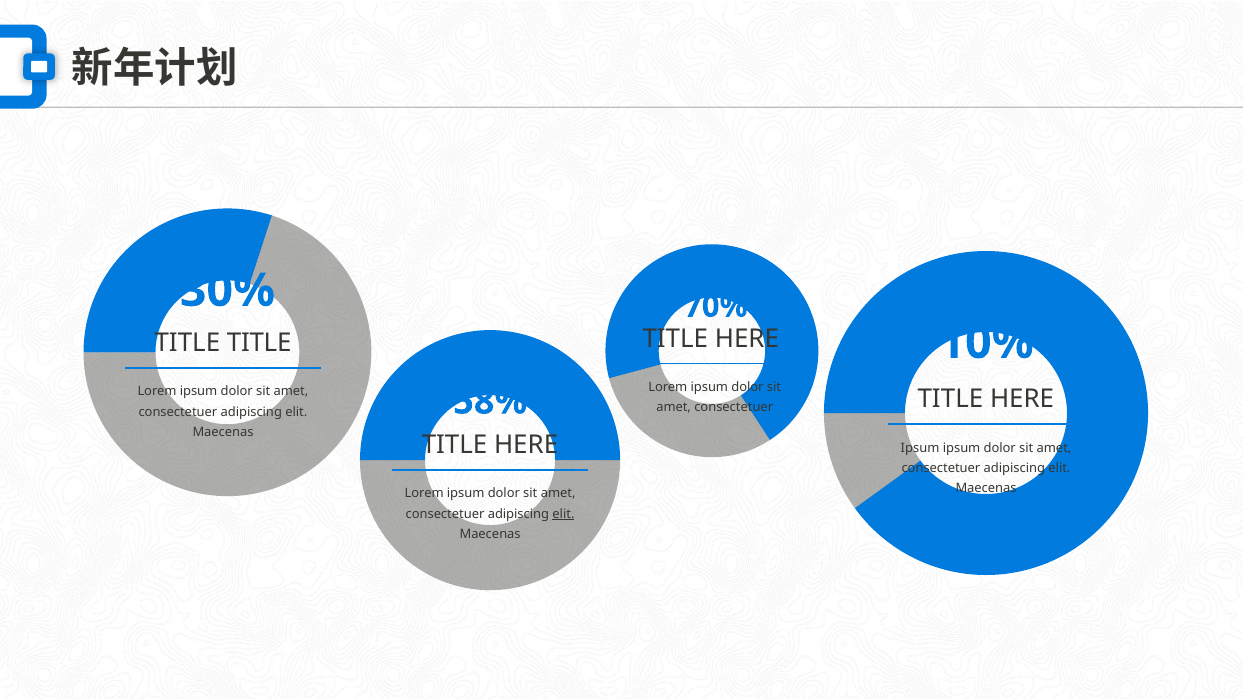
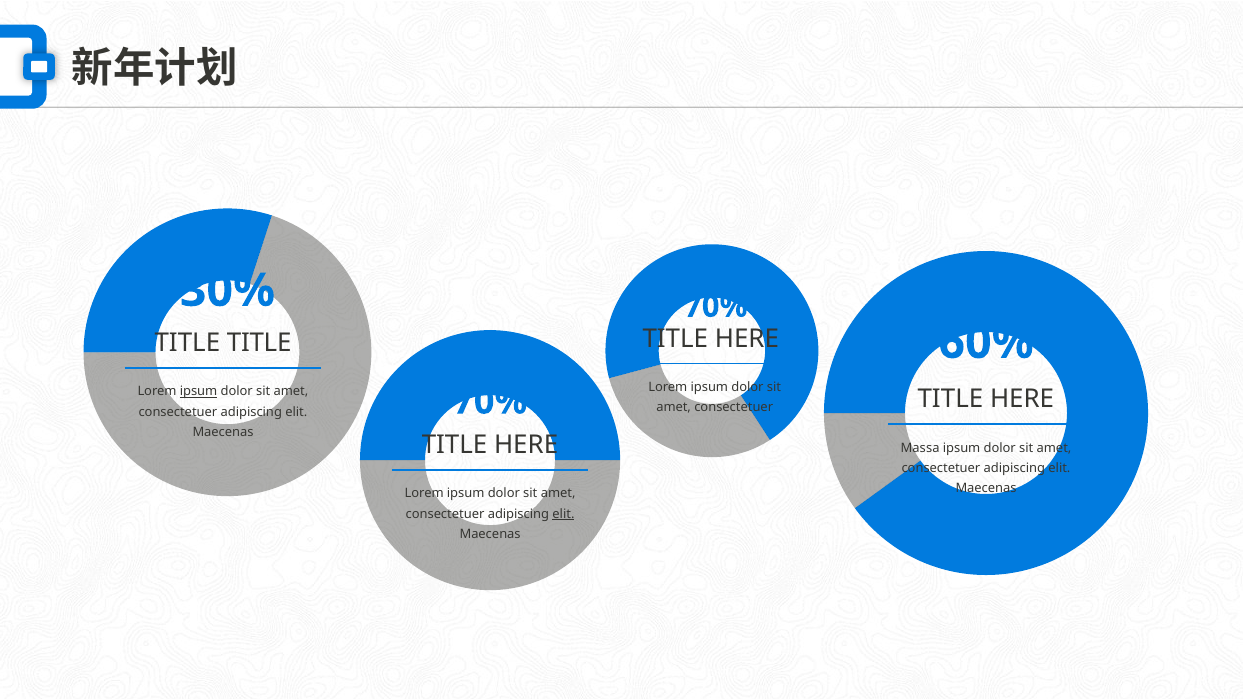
10%: 10% -> 60%
ipsum at (199, 392) underline: none -> present
58% at (490, 402): 58% -> 70%
Ipsum at (920, 448): Ipsum -> Massa
